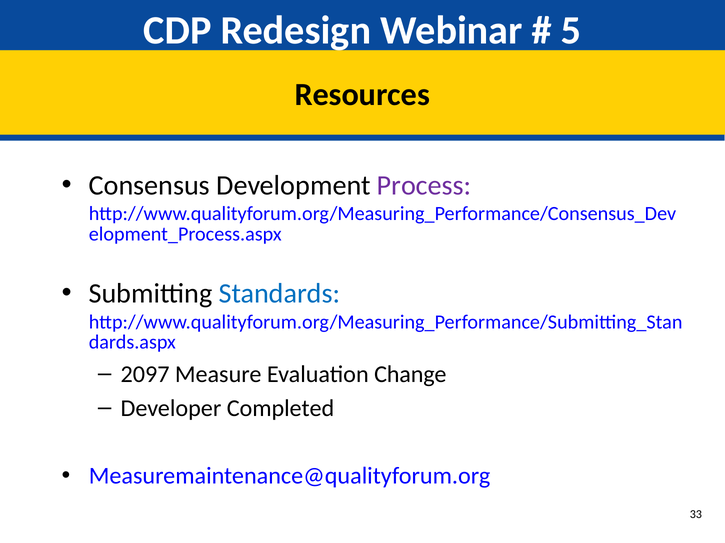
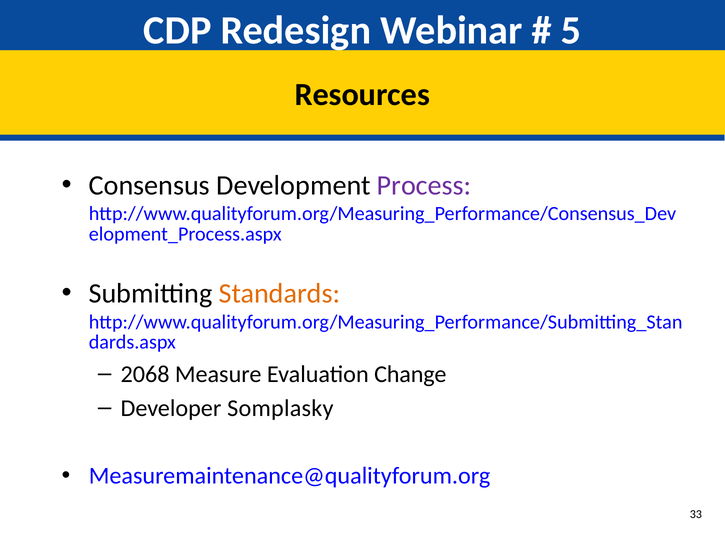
Standards colour: blue -> orange
2097: 2097 -> 2068
Completed: Completed -> Somplasky
